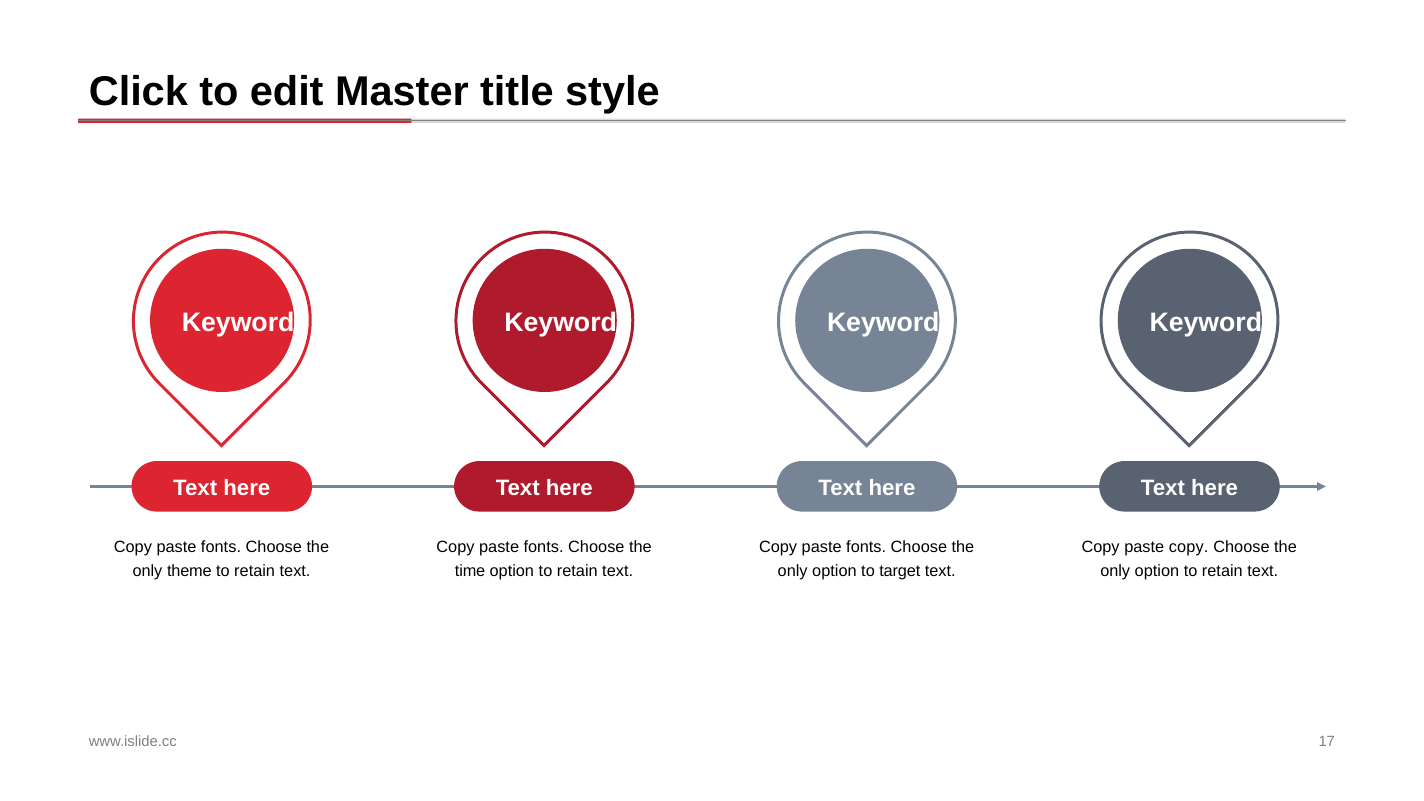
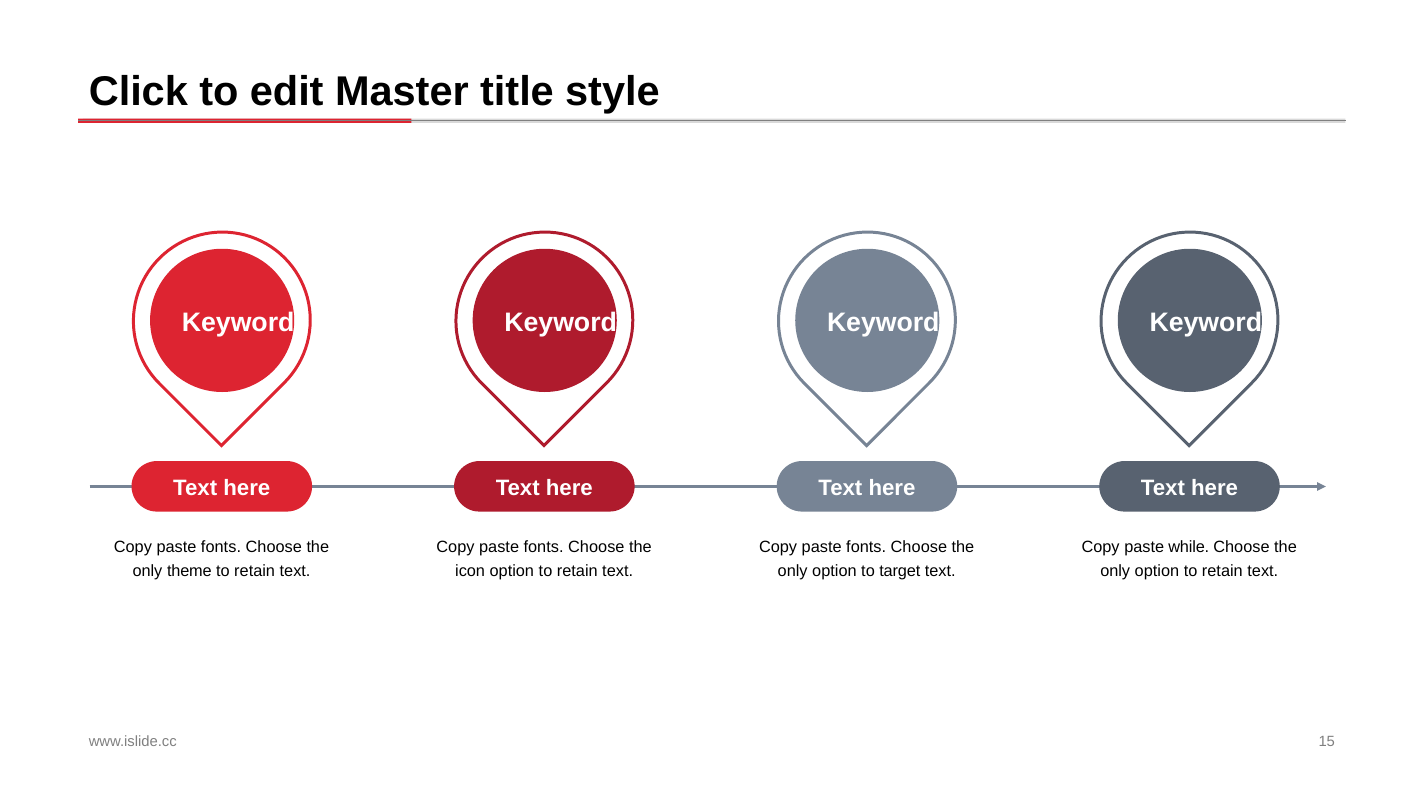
paste copy: copy -> while
time: time -> icon
17: 17 -> 15
